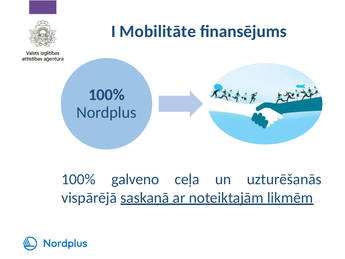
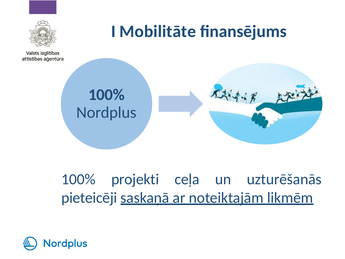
galveno: galveno -> projekti
vispārējā: vispārējā -> pieteicēji
